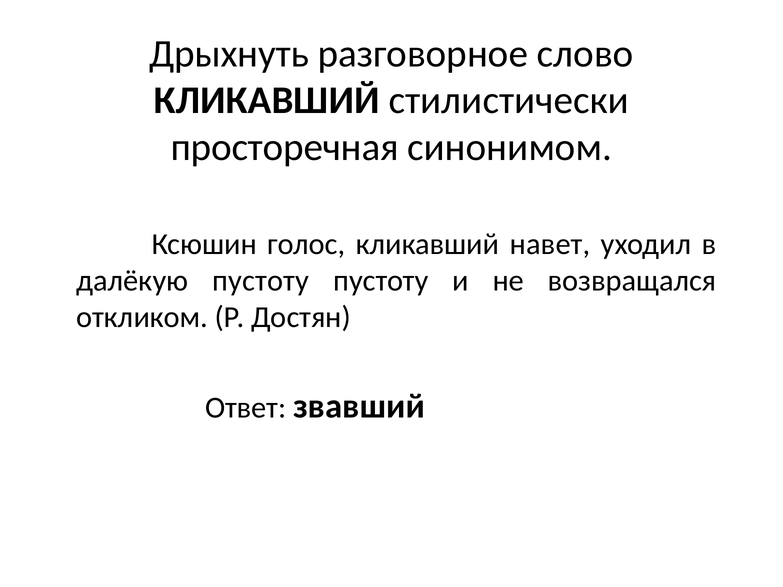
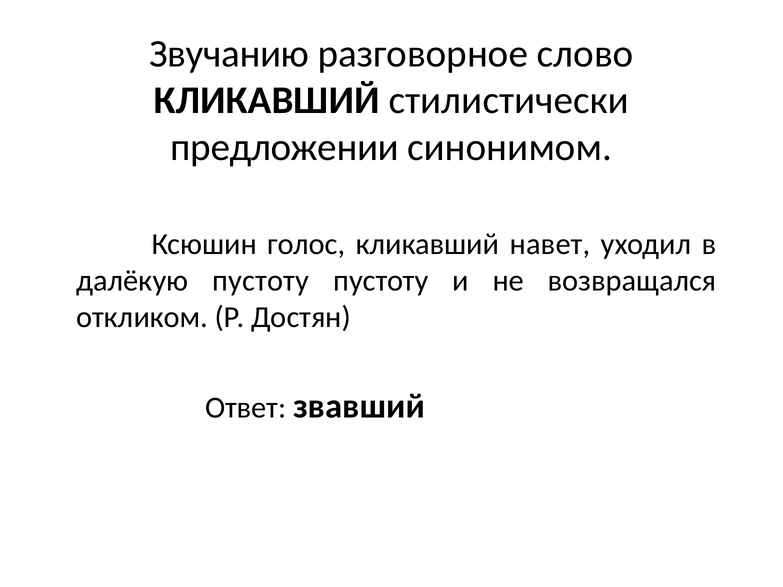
Дрыхнуть: Дрыхнуть -> Звучанию
просторечная: просторечная -> предложении
